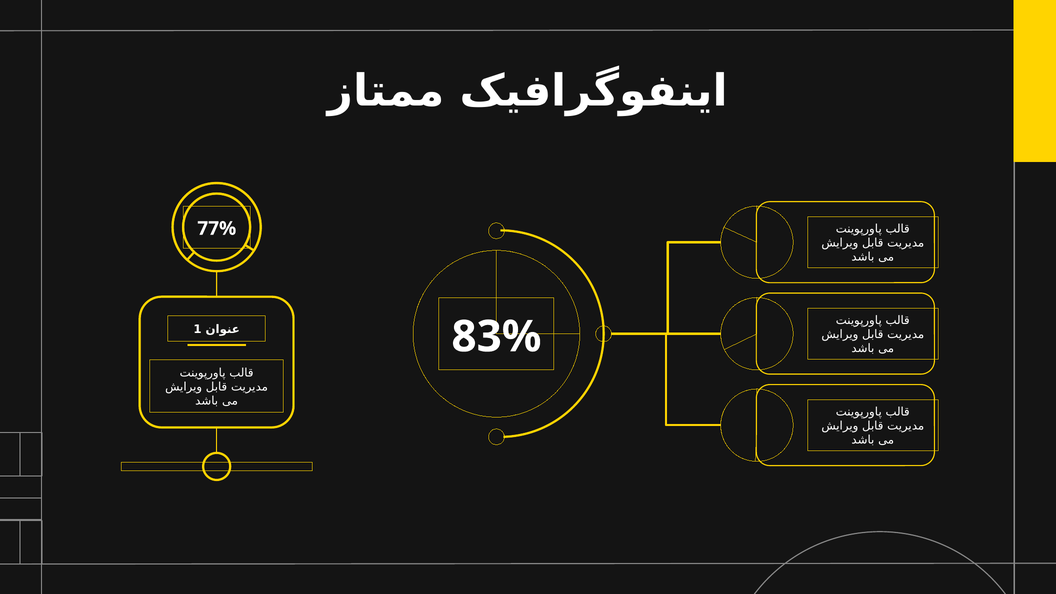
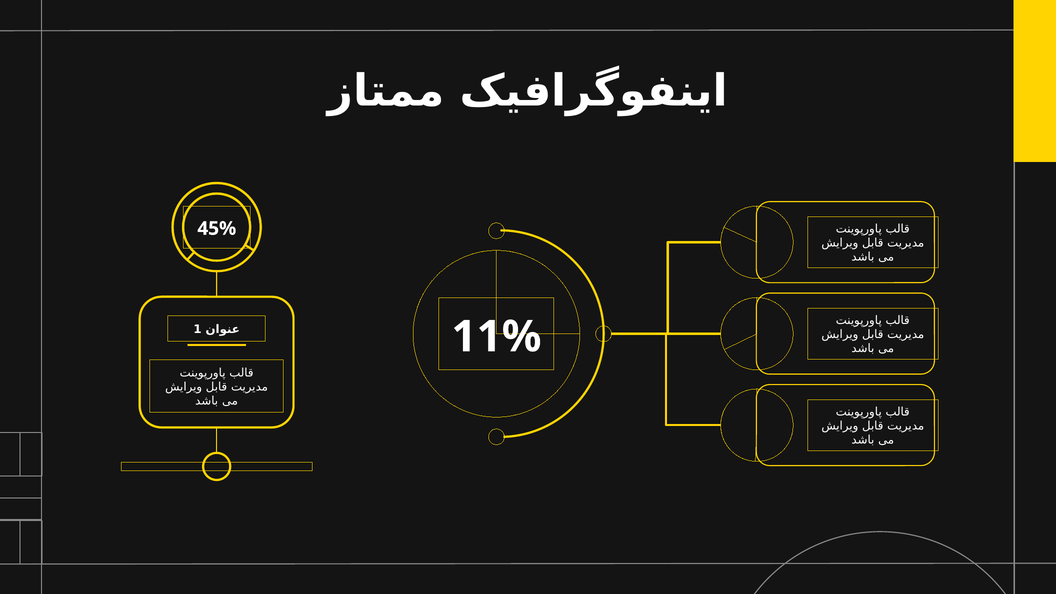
77%: 77% -> 45%
83%: 83% -> 11%
